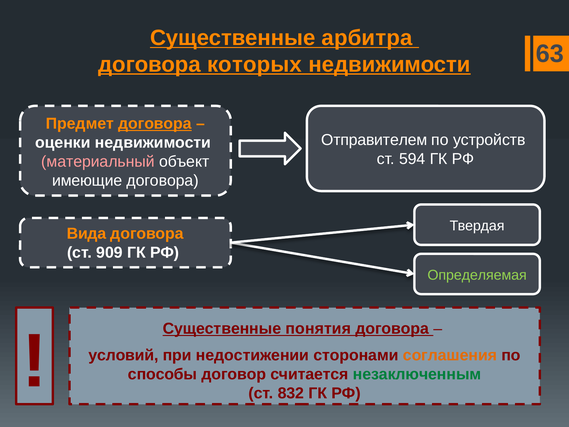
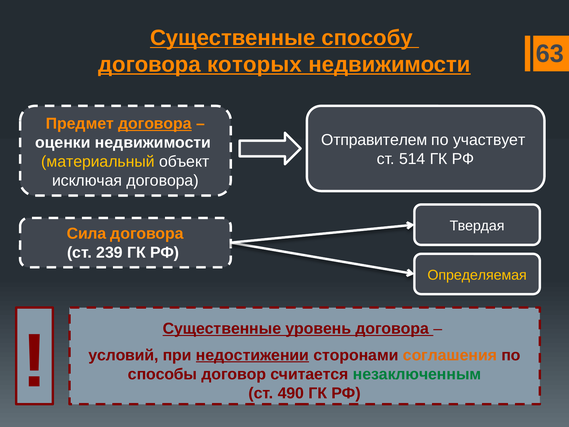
арбитра: арбитра -> способу
устройств: устройств -> участвует
594: 594 -> 514
материальный colour: pink -> yellow
имеющие: имеющие -> исключая
Вида: Вида -> Сила
909: 909 -> 239
Определяемая colour: light green -> yellow
понятия: понятия -> уровень
недостижении underline: none -> present
832: 832 -> 490
